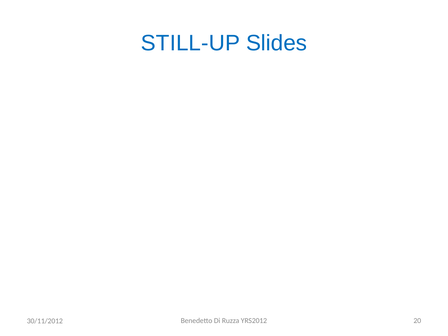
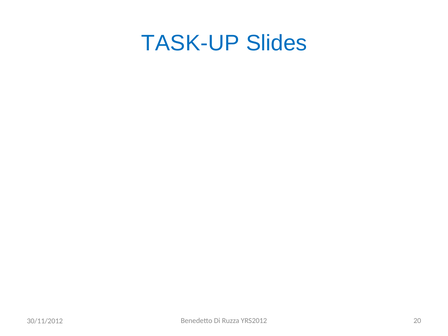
STILL-UP: STILL-UP -> TASK-UP
